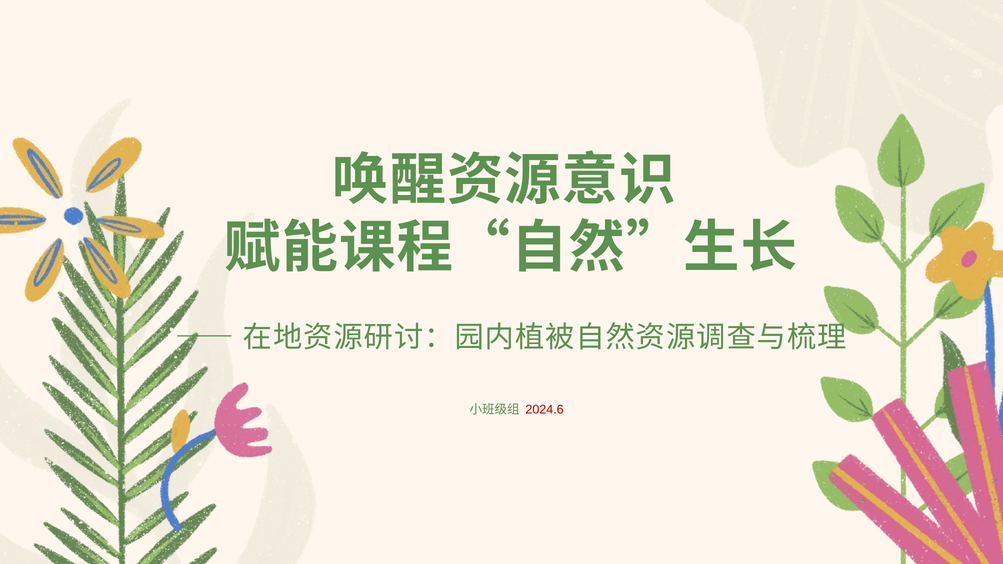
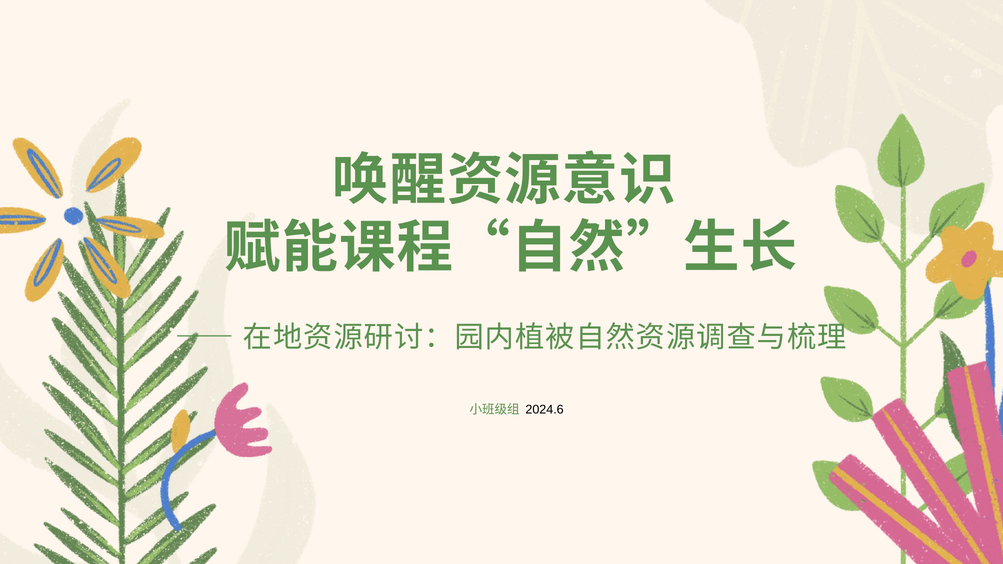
2024.6 colour: red -> black
